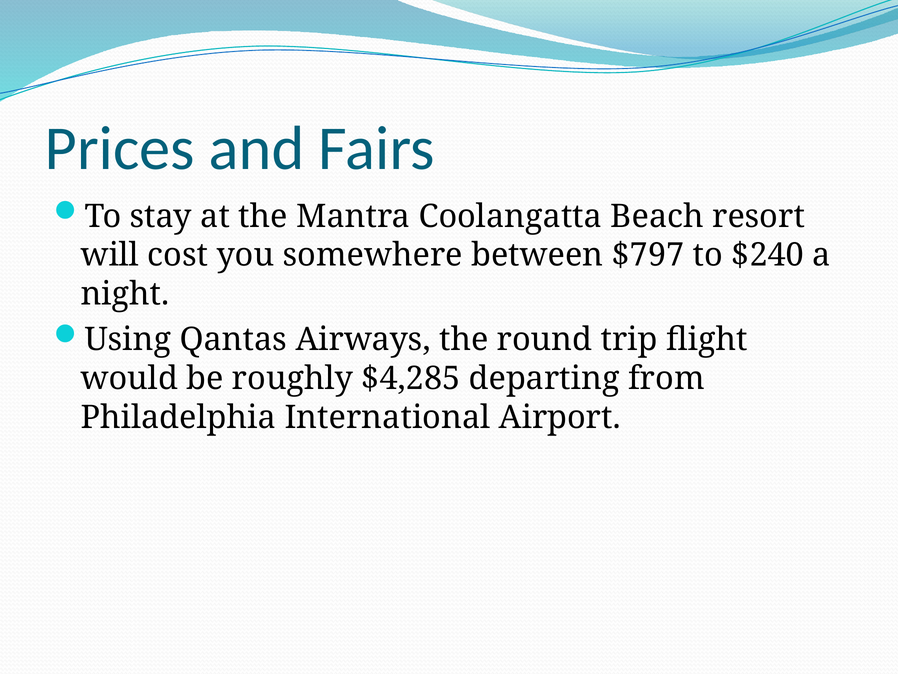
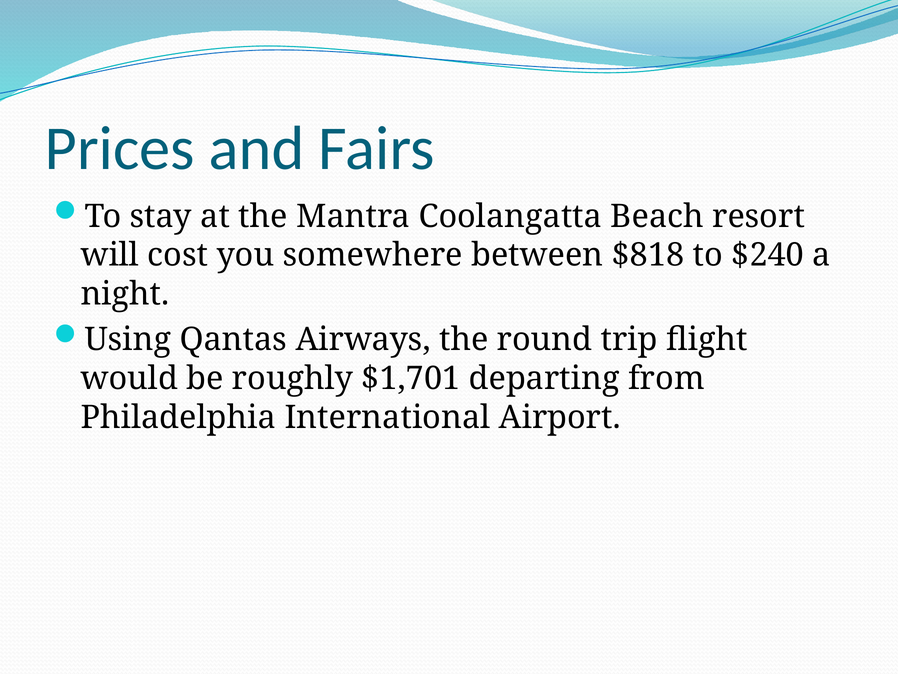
$797: $797 -> $818
$4,285: $4,285 -> $1,701
